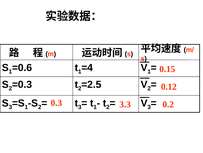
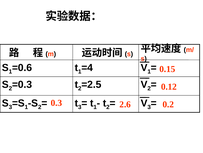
3.3: 3.3 -> 2.6
